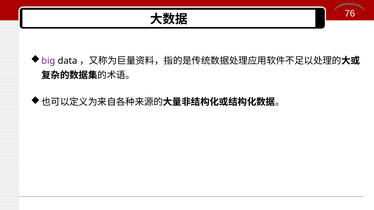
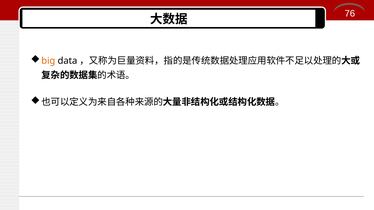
big colour: purple -> orange
